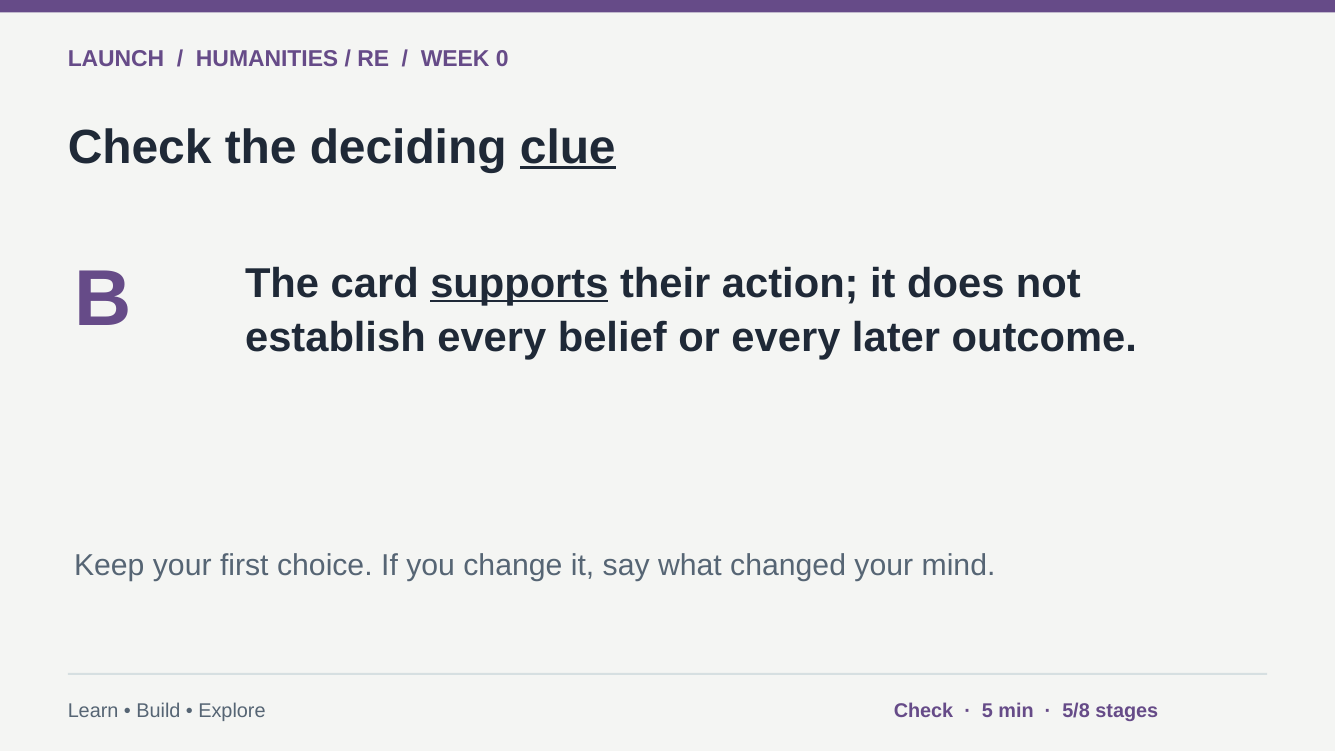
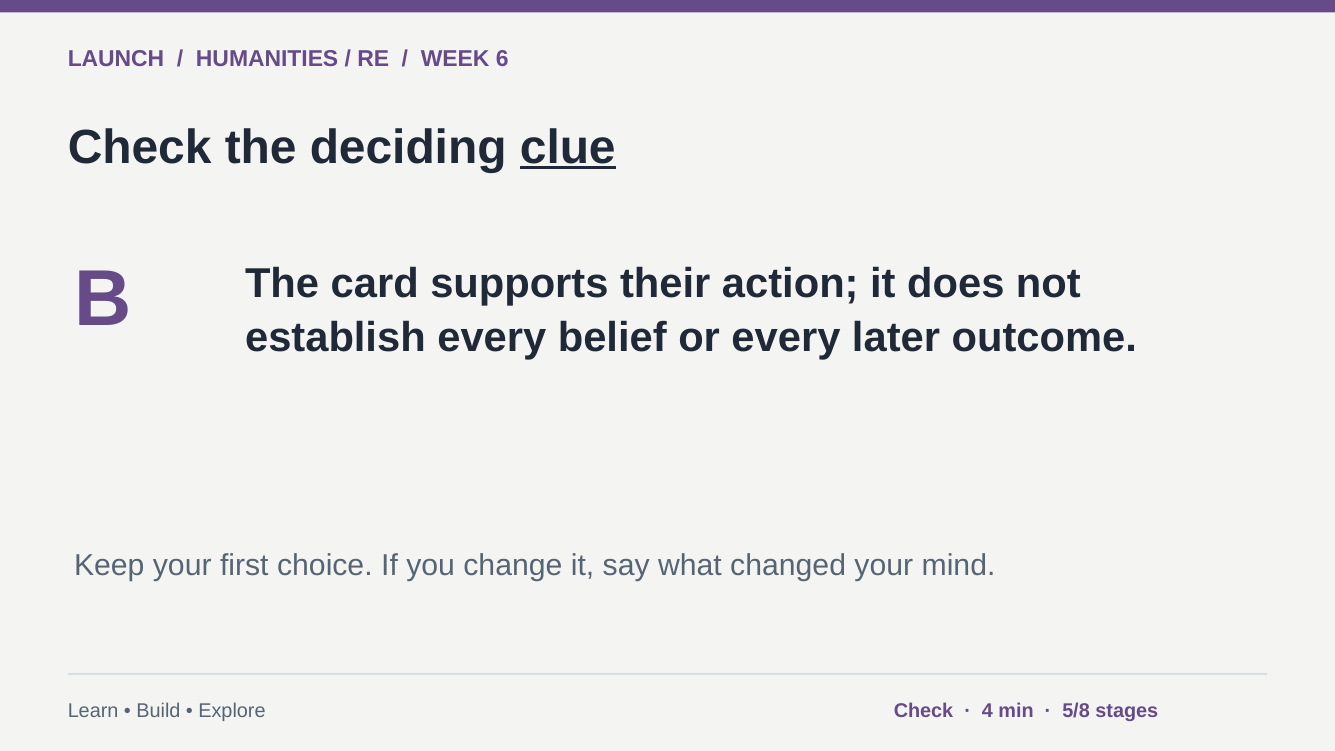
0: 0 -> 6
supports underline: present -> none
5: 5 -> 4
